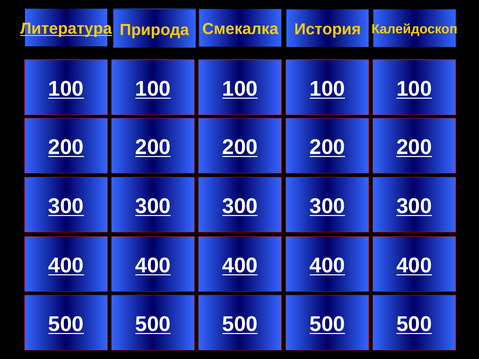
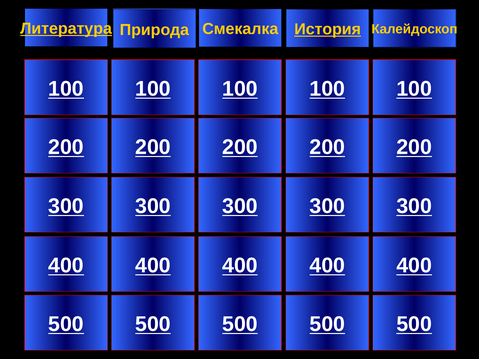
История underline: none -> present
